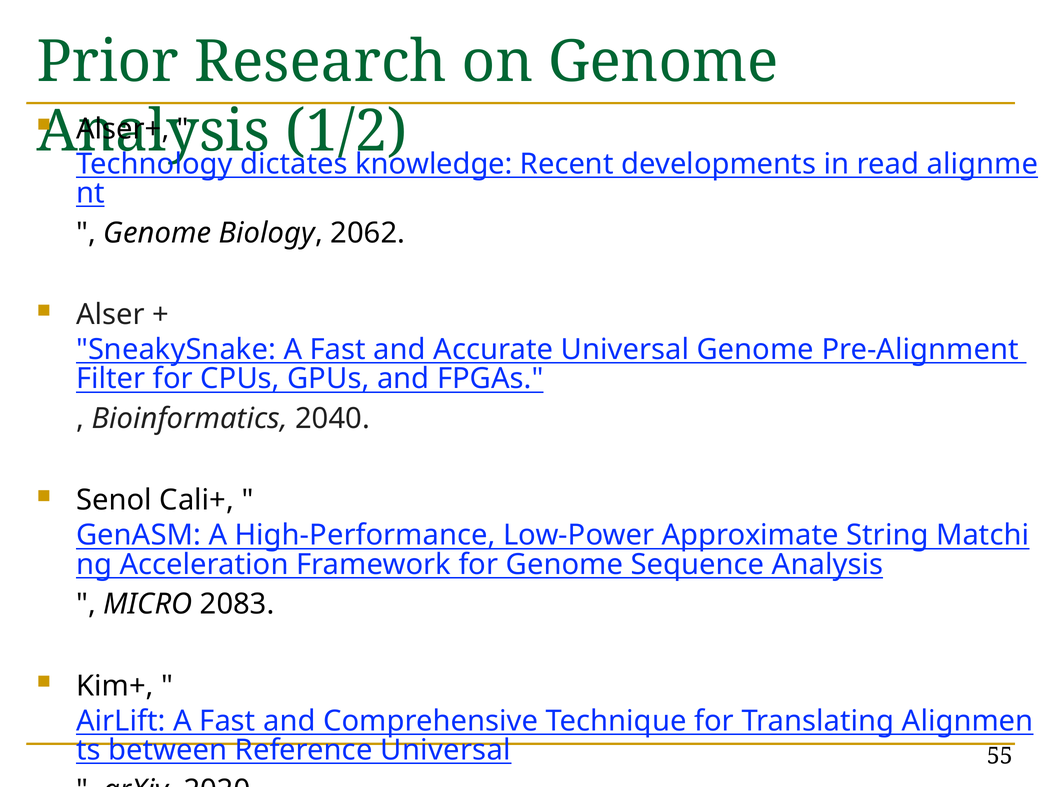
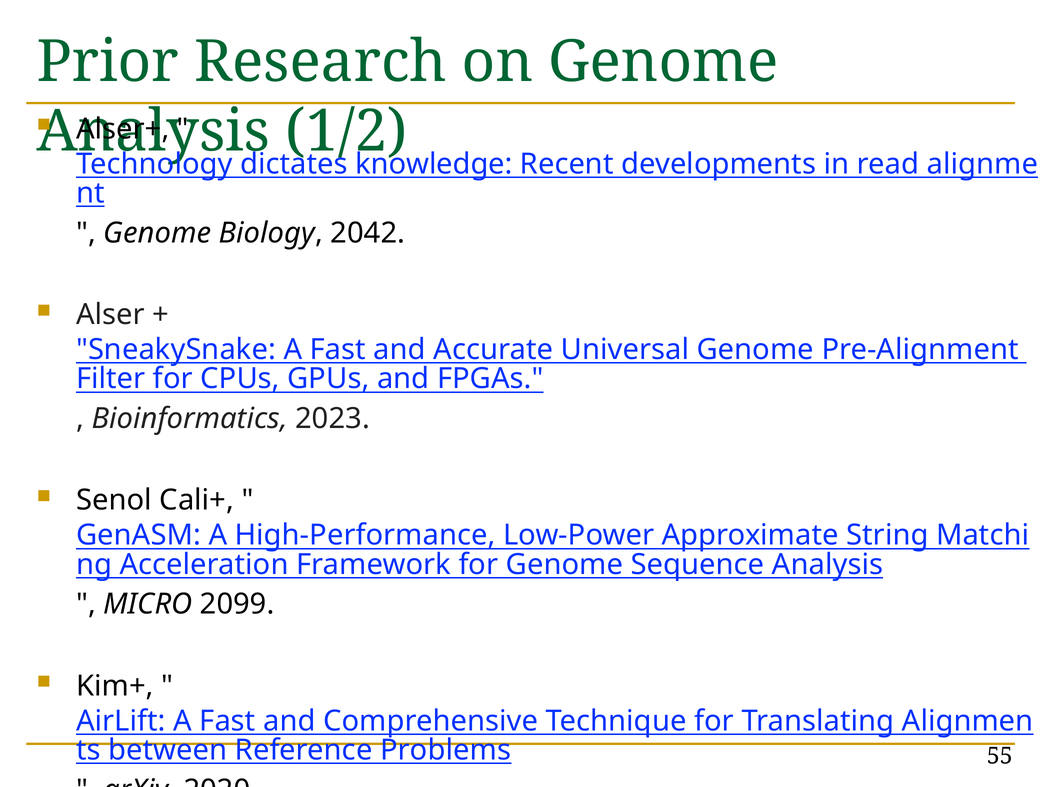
2062: 2062 -> 2042
2040: 2040 -> 2023
2083: 2083 -> 2099
Reference Universal: Universal -> Problems
